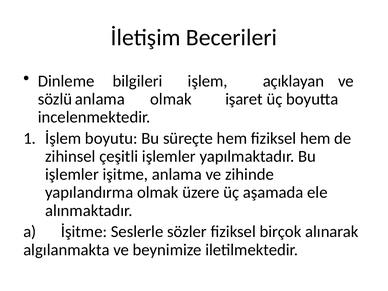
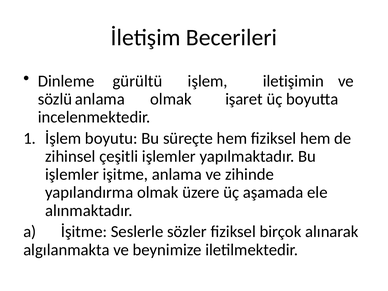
bilgileri: bilgileri -> gürültü
açıklayan: açıklayan -> iletişimin
